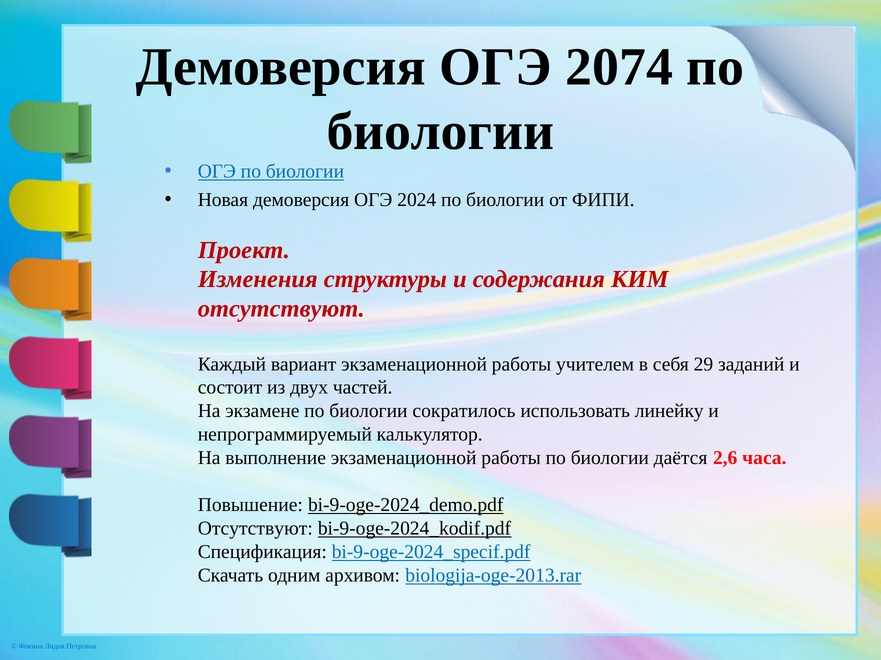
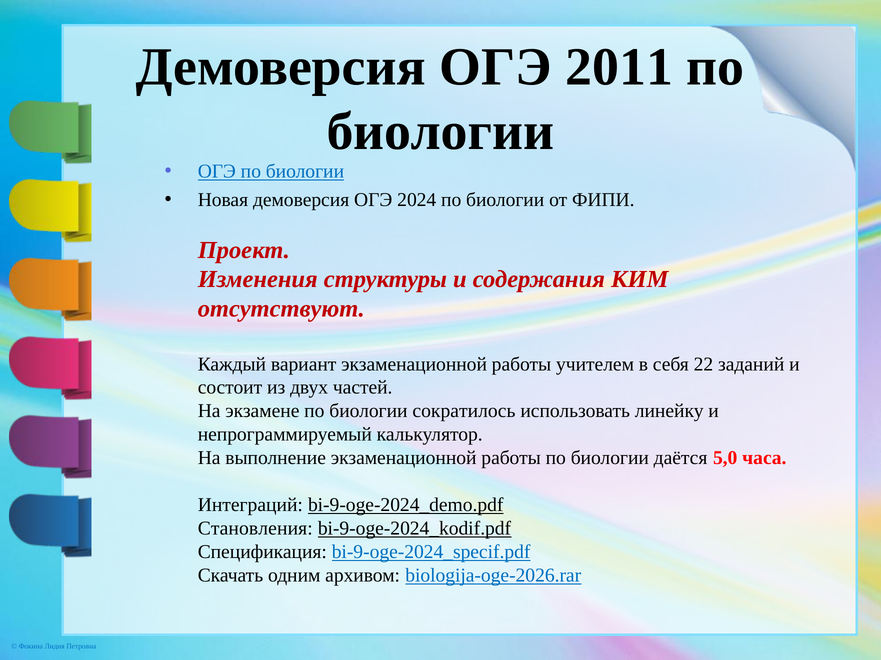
2074: 2074 -> 2011
29: 29 -> 22
2,6: 2,6 -> 5,0
Повышение: Повышение -> Интеграций
Отсутствуют at (255, 529): Отсутствуют -> Становления
biologija-oge-2013.rar: biologija-oge-2013.rar -> biologija-oge-2026.rar
